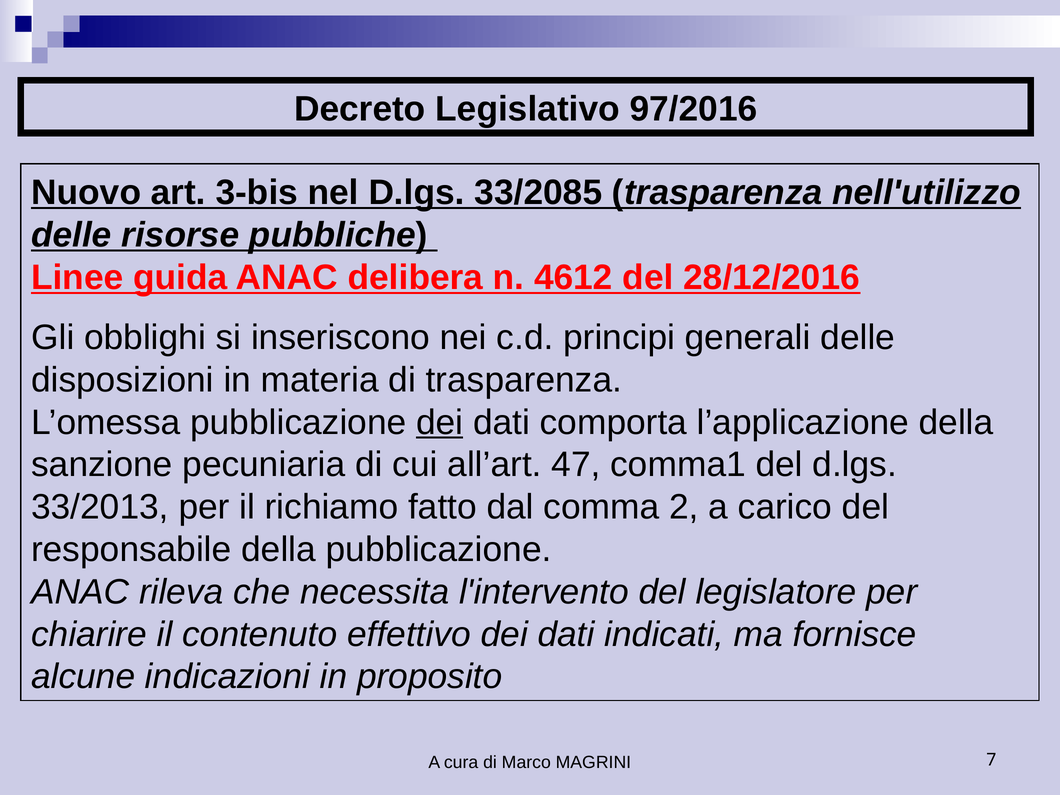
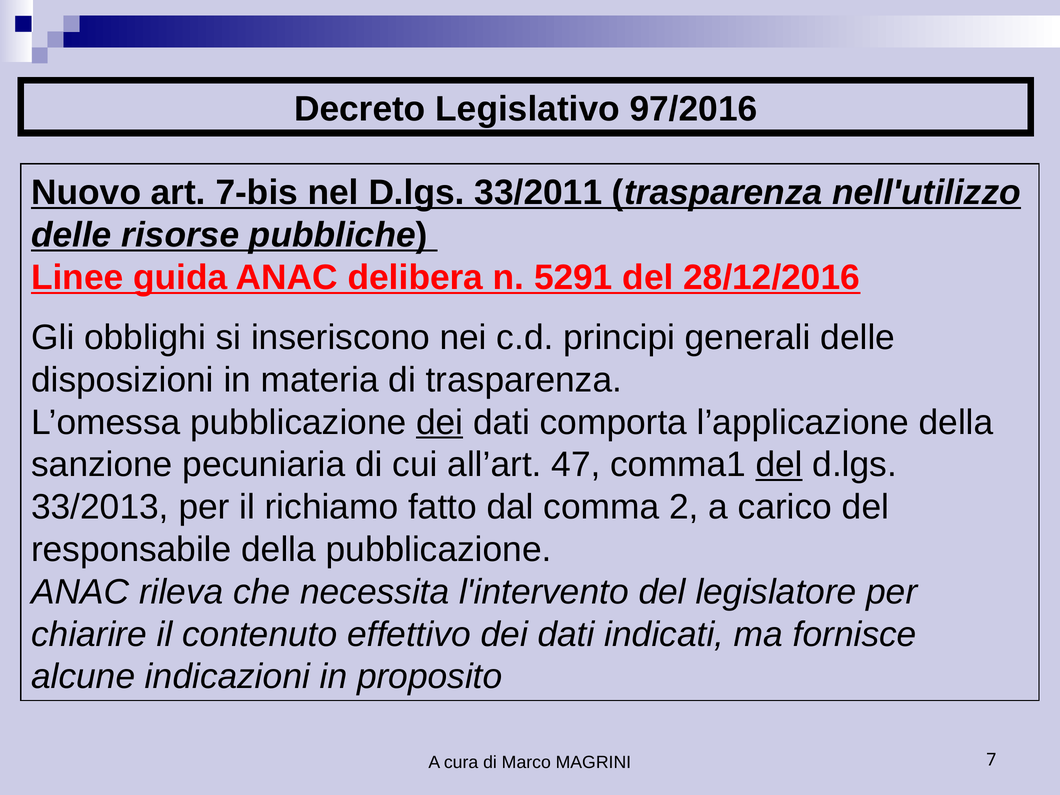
3-bis: 3-bis -> 7-bis
33/2085: 33/2085 -> 33/2011
4612: 4612 -> 5291
del at (779, 465) underline: none -> present
